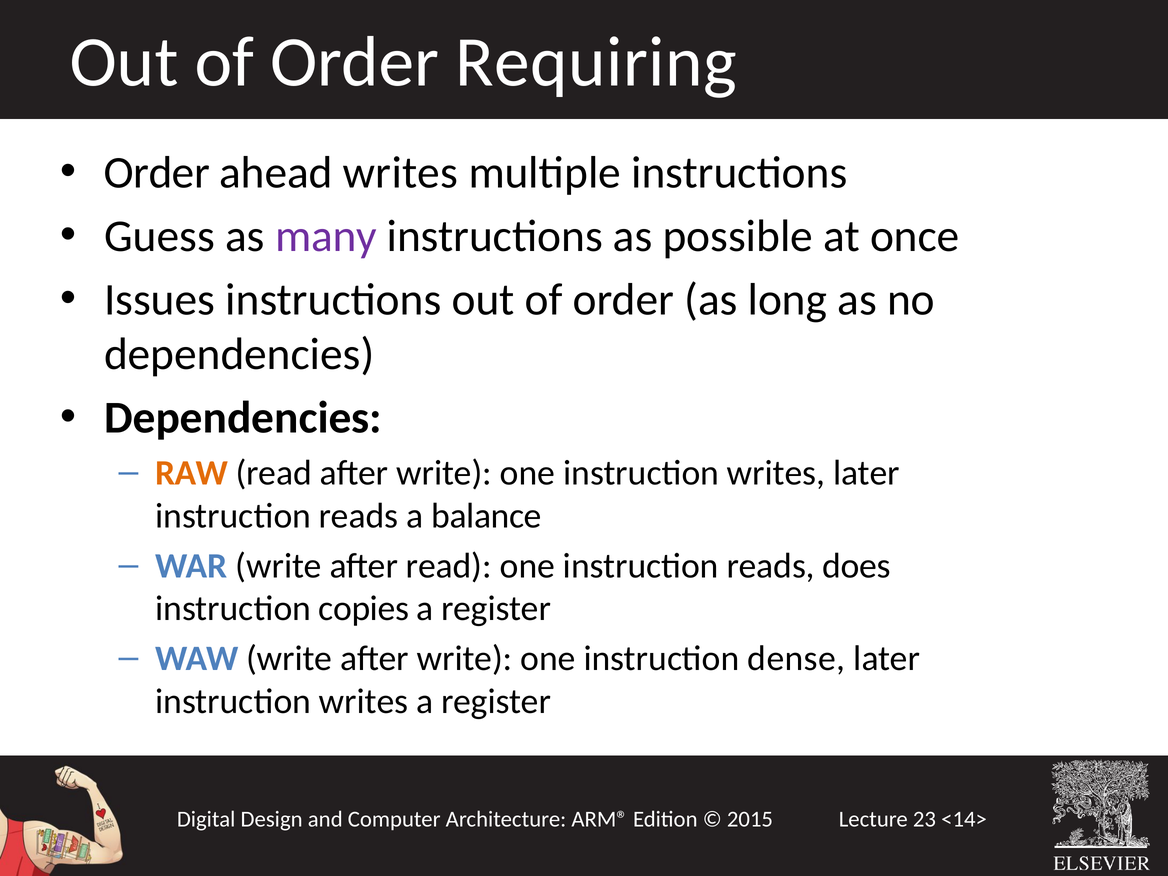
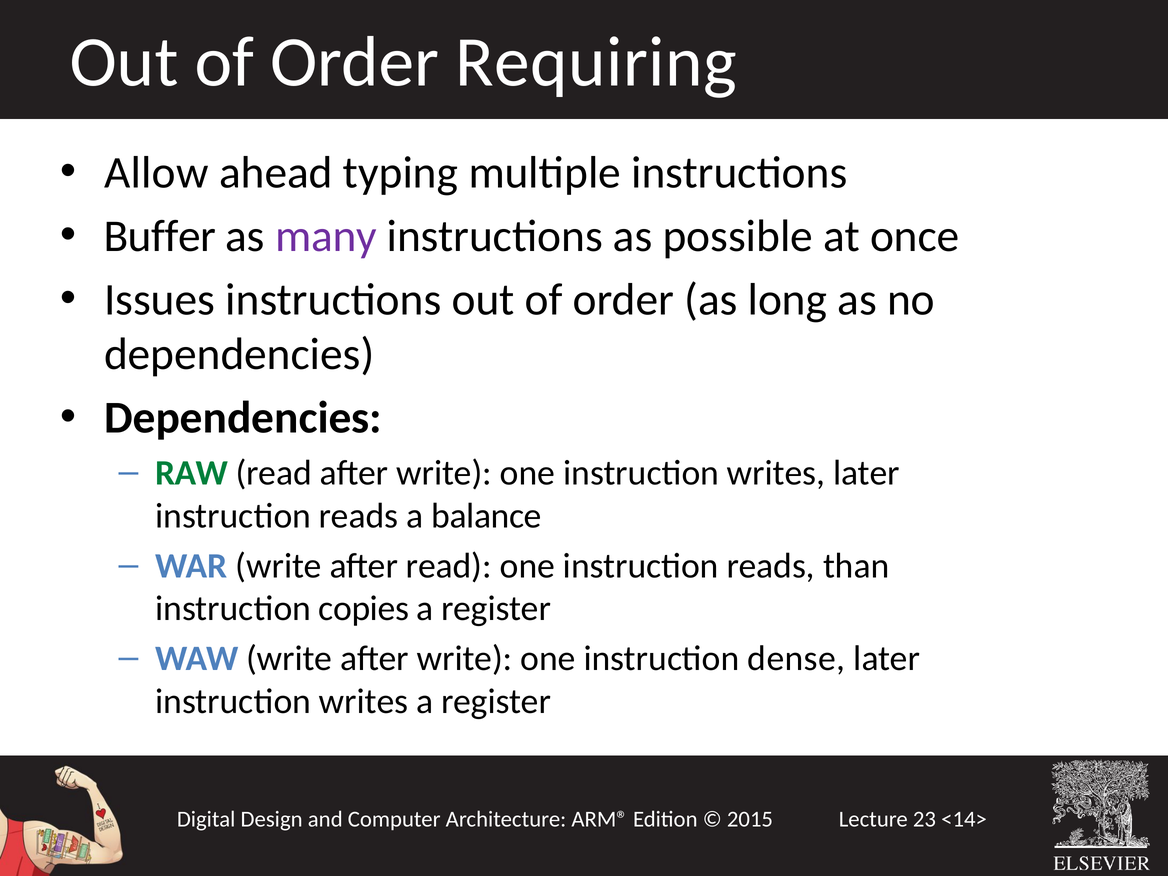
Order at (157, 173): Order -> Allow
ahead writes: writes -> typing
Guess: Guess -> Buffer
RAW colour: orange -> green
does: does -> than
